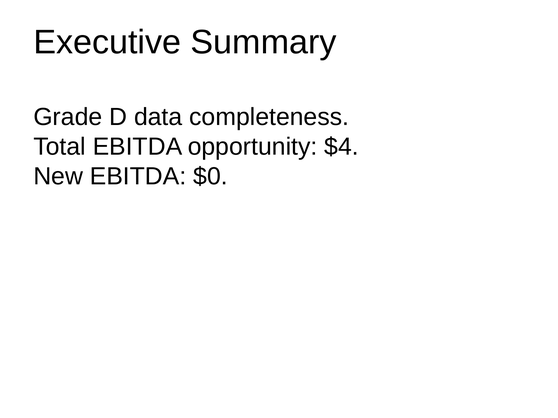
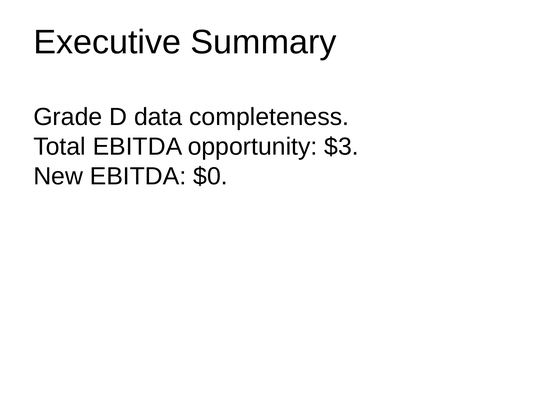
$4: $4 -> $3
